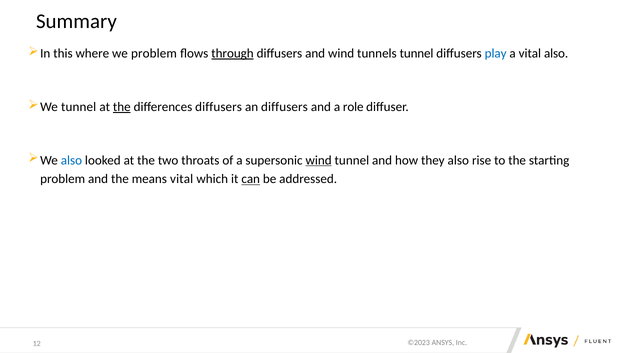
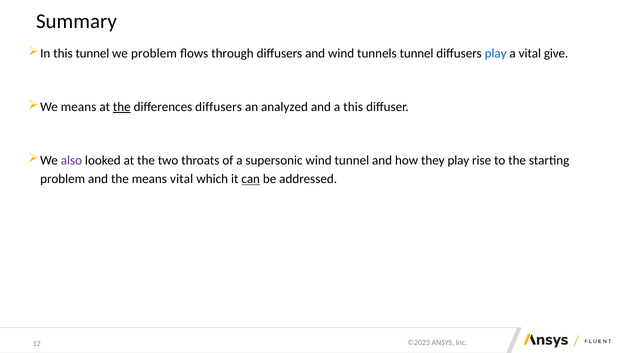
this where: where -> tunnel
through underline: present -> none
vital also: also -> give
We tunnel: tunnel -> means
an diffusers: diffusers -> analyzed
a role: role -> this
also at (71, 160) colour: blue -> purple
wind at (319, 160) underline: present -> none
they also: also -> play
